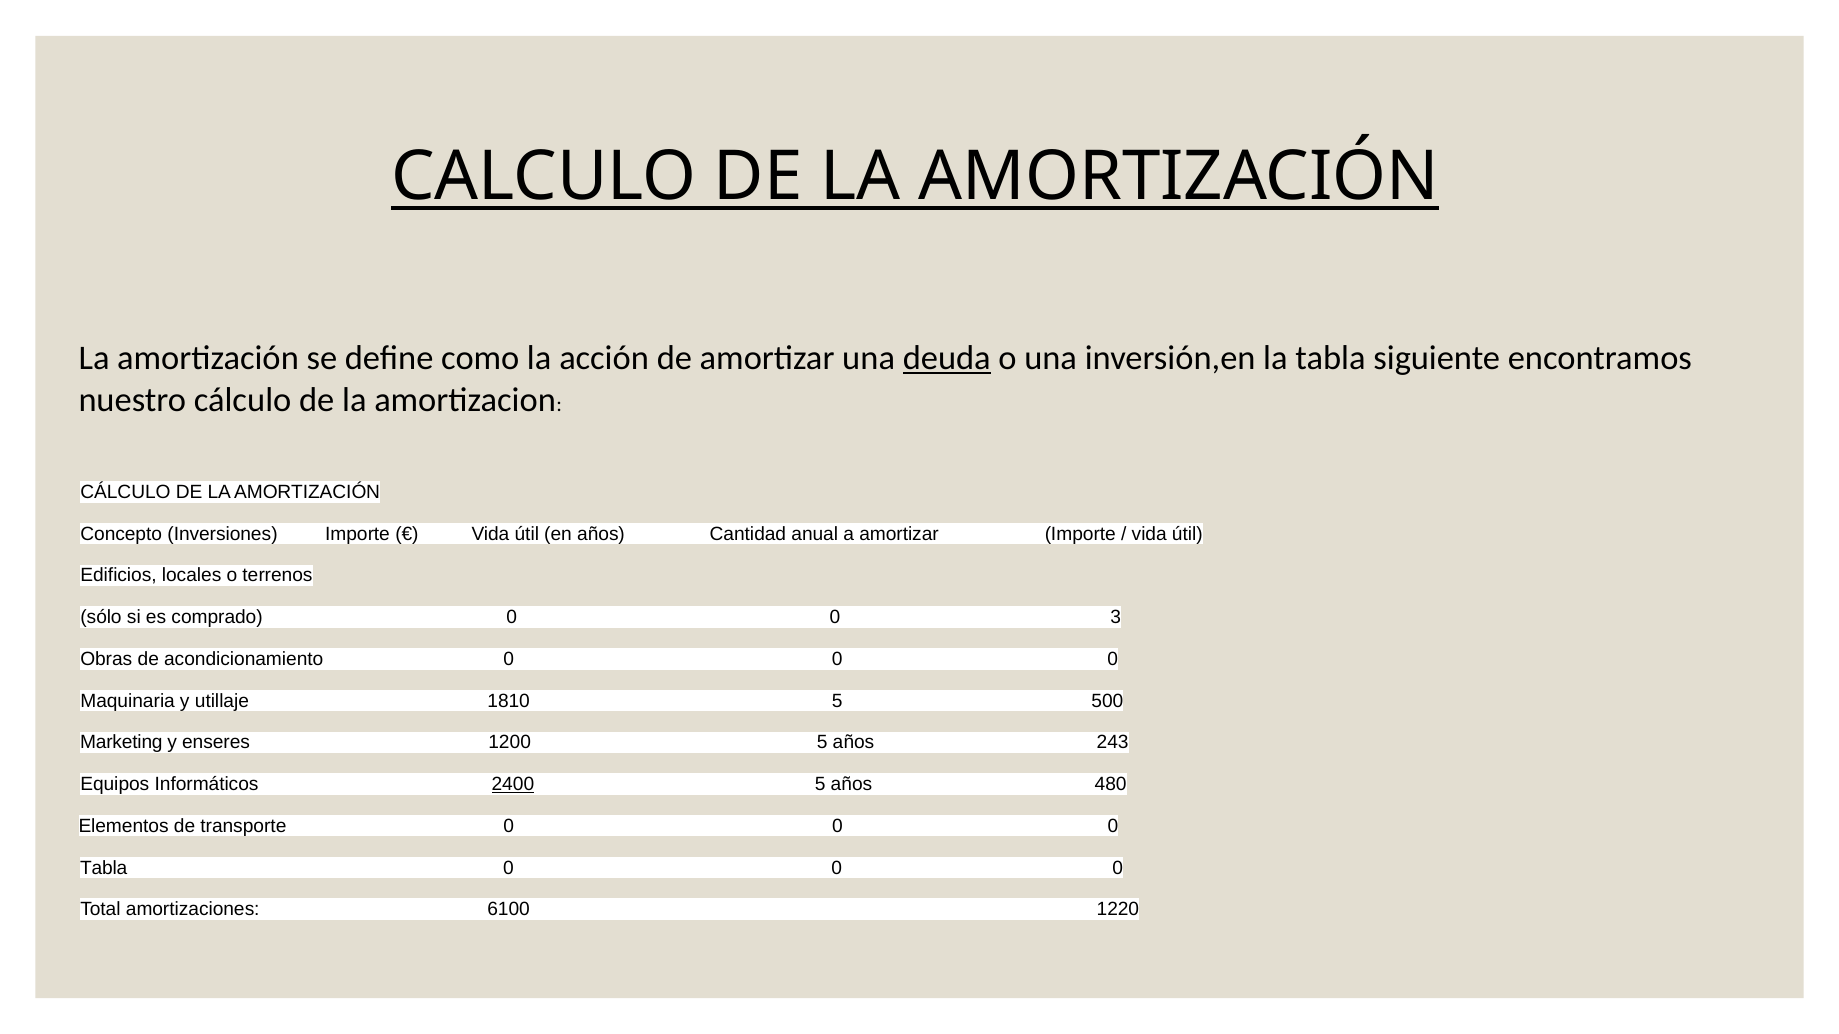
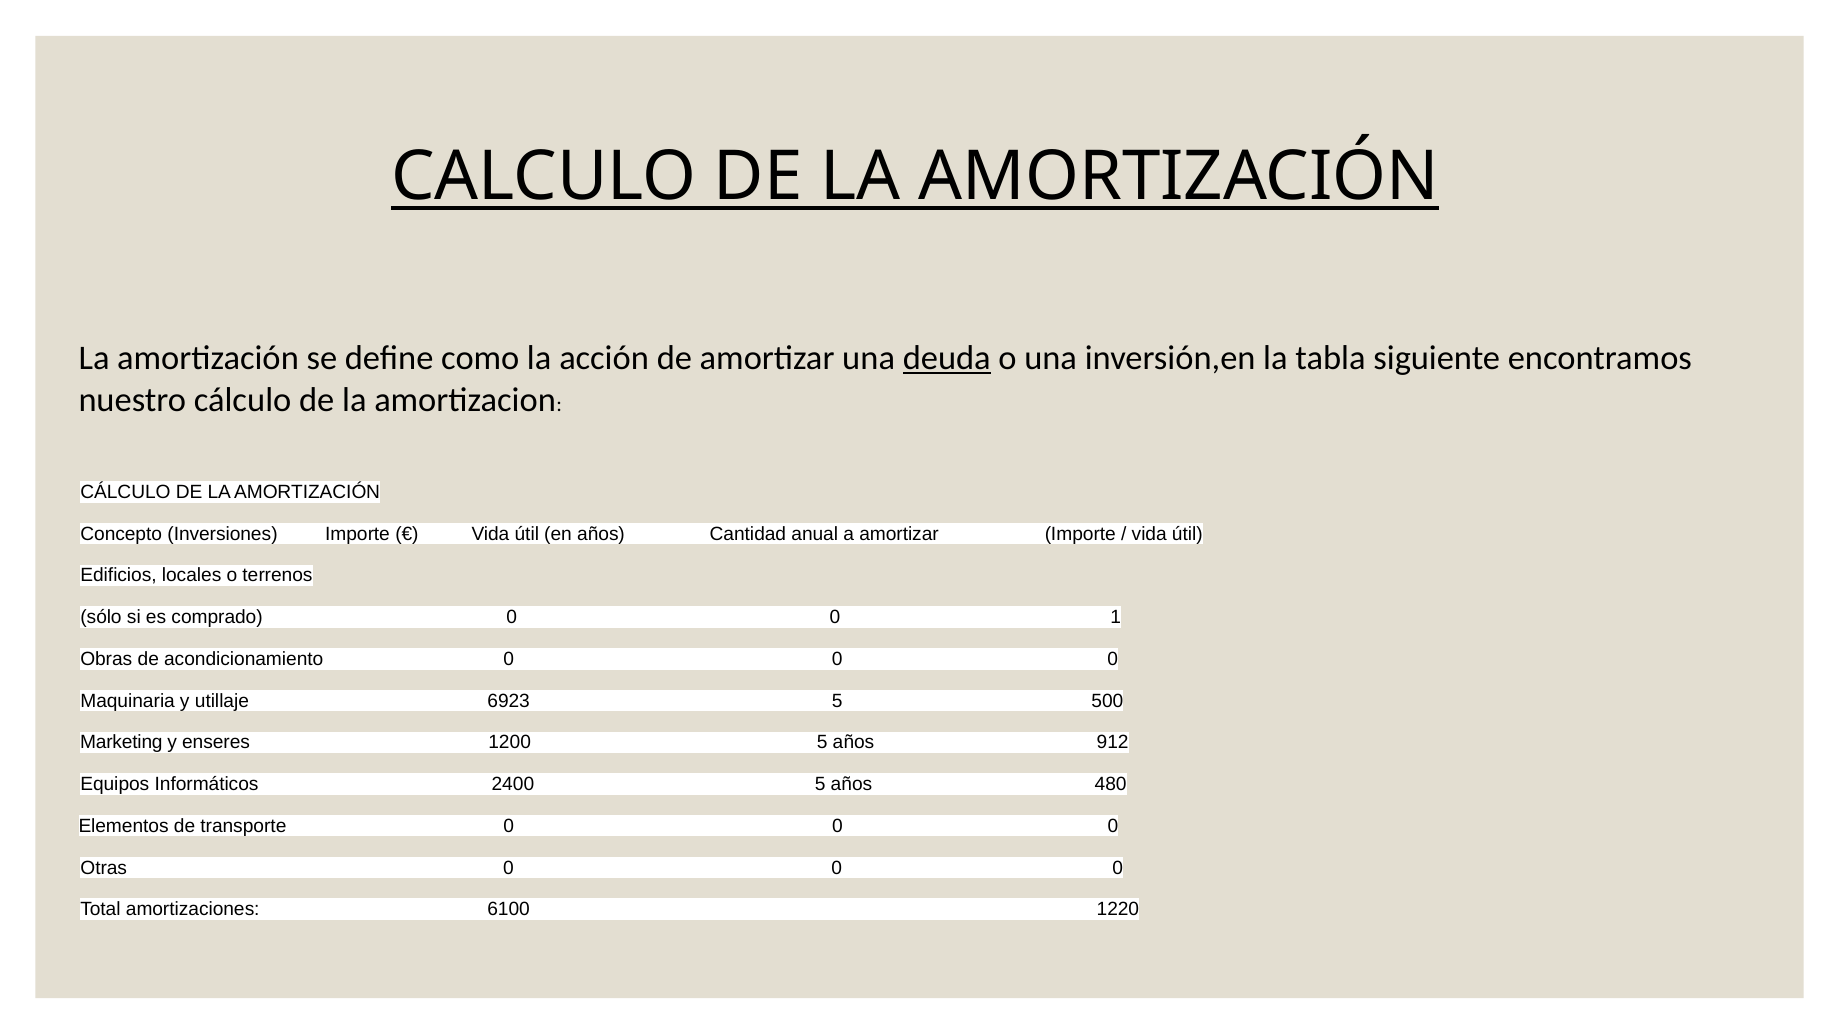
3: 3 -> 1
1810: 1810 -> 6923
243: 243 -> 912
2400 underline: present -> none
Tabla at (104, 868): Tabla -> Otras
